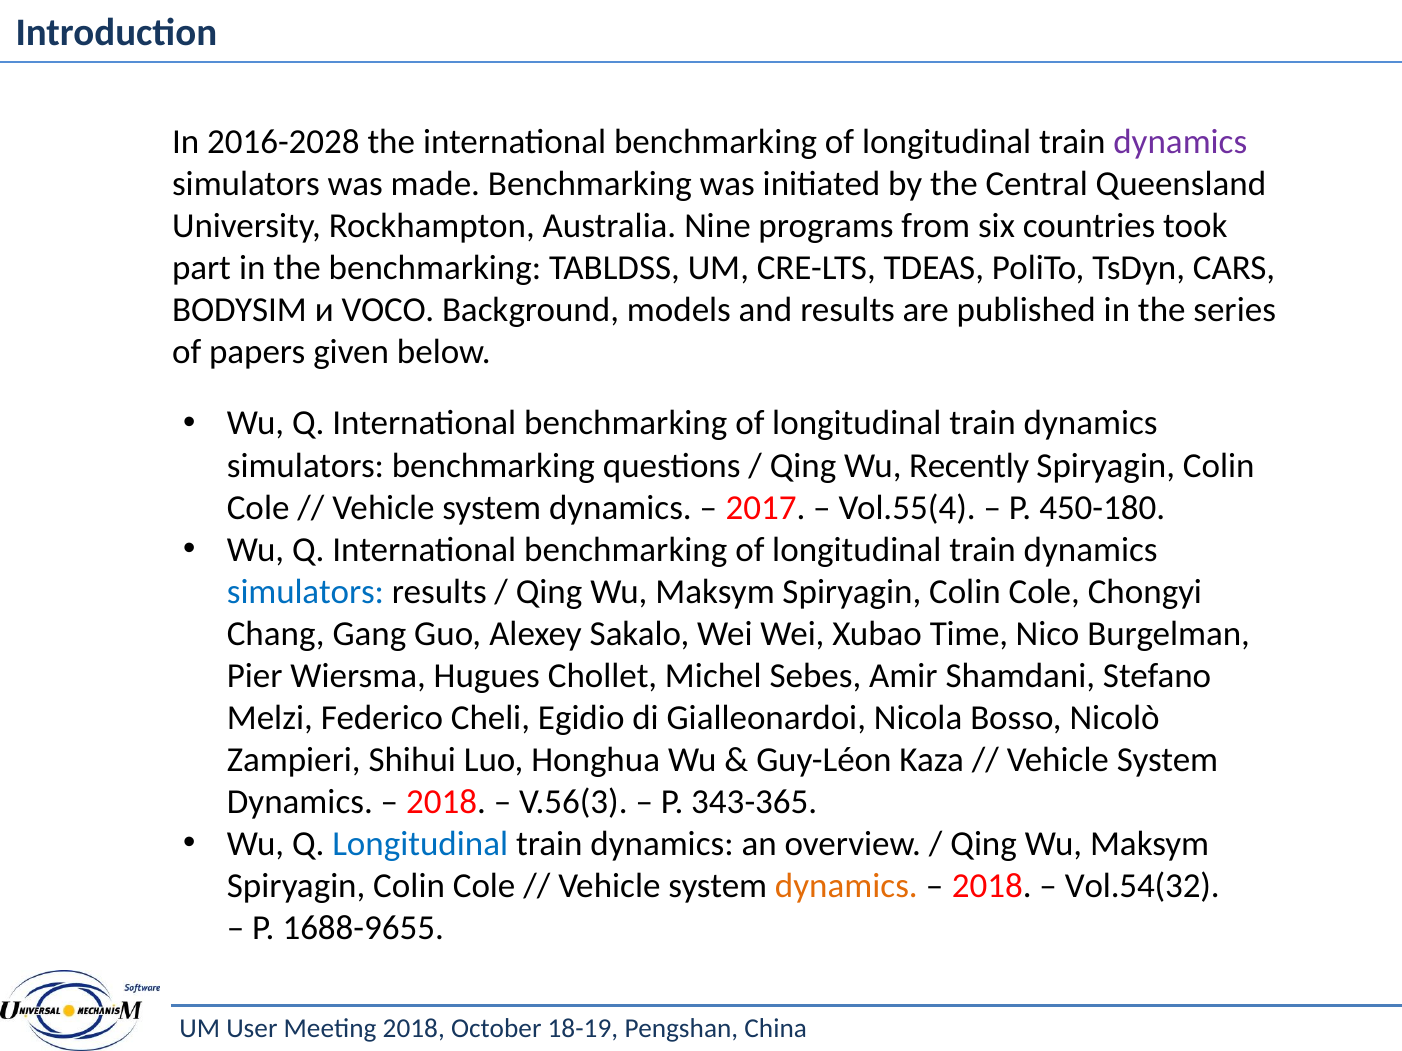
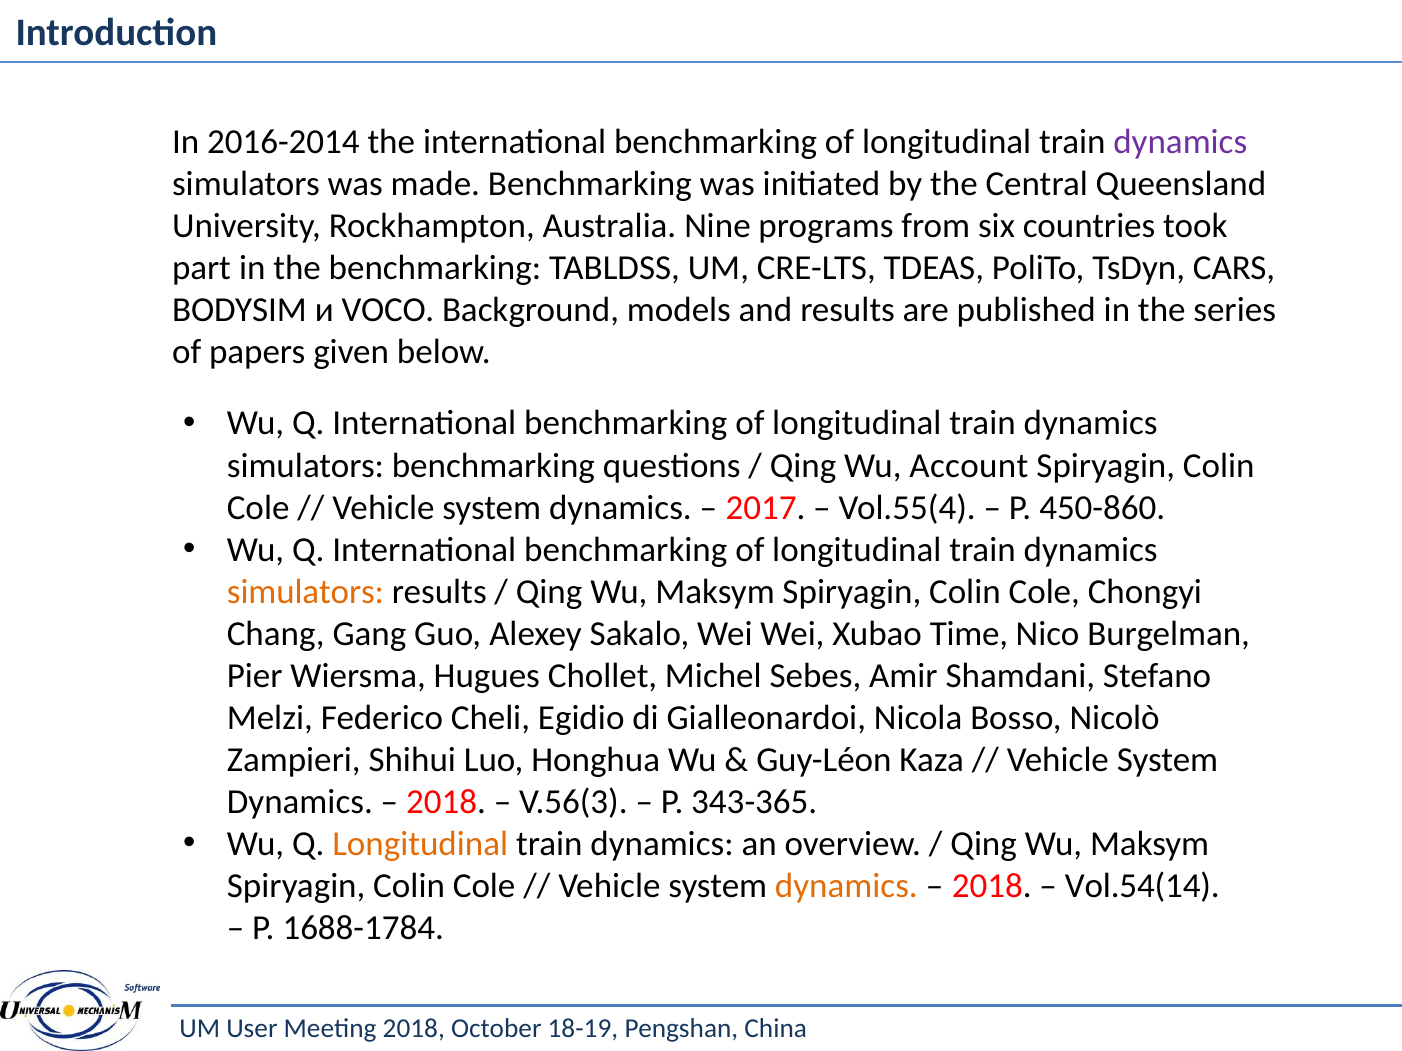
2016-2028: 2016-2028 -> 2016-2014
Recently: Recently -> Account
450-180: 450-180 -> 450-860
simulators at (305, 592) colour: blue -> orange
Longitudinal at (420, 844) colour: blue -> orange
Vol.54(32: Vol.54(32 -> Vol.54(14
1688-9655: 1688-9655 -> 1688-1784
